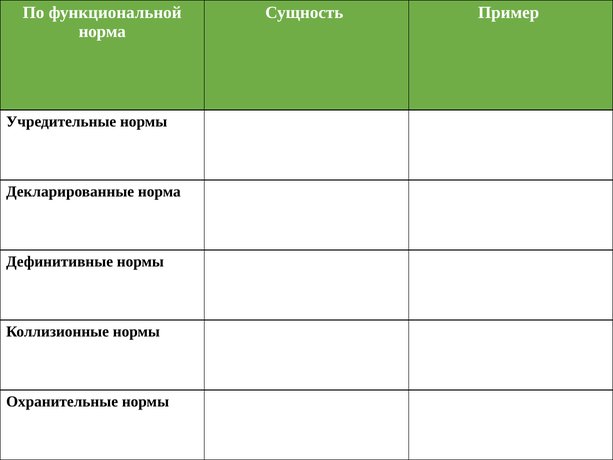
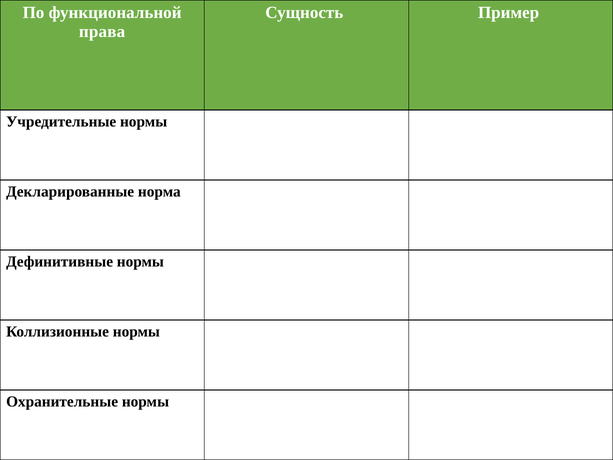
норма at (102, 32): норма -> права
